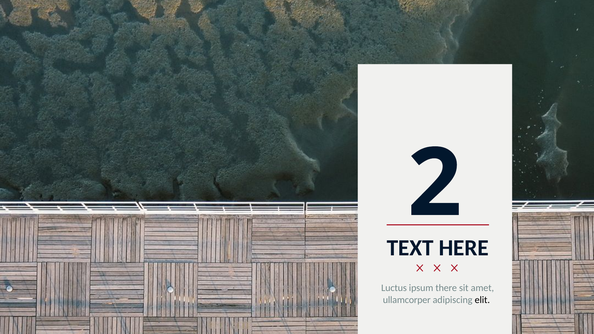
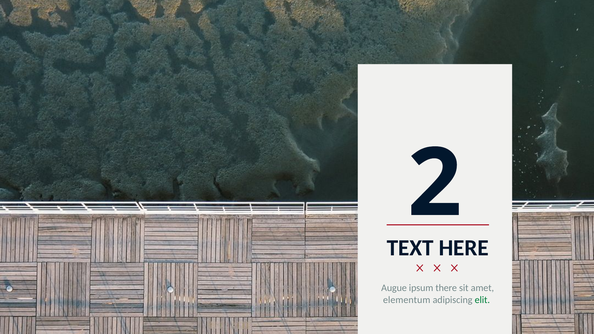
Luctus: Luctus -> Augue
ullamcorper: ullamcorper -> elementum
elit colour: black -> green
